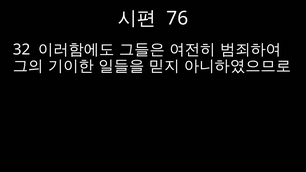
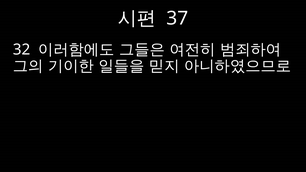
76: 76 -> 37
